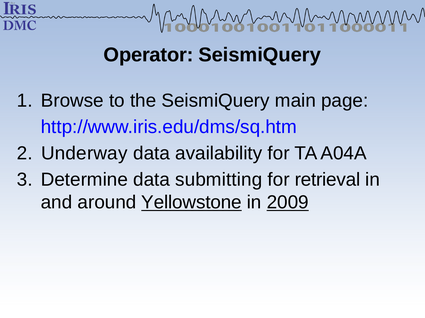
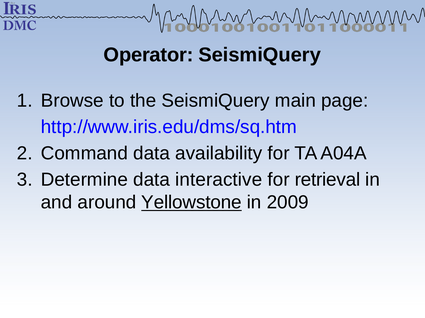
Underway: Underway -> Command
submitting: submitting -> interactive
2009 underline: present -> none
